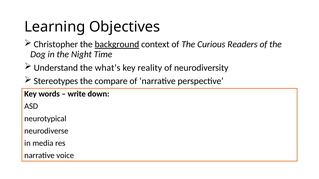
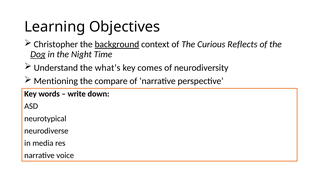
Readers: Readers -> Reflects
Dog underline: none -> present
reality: reality -> comes
Stereotypes: Stereotypes -> Mentioning
